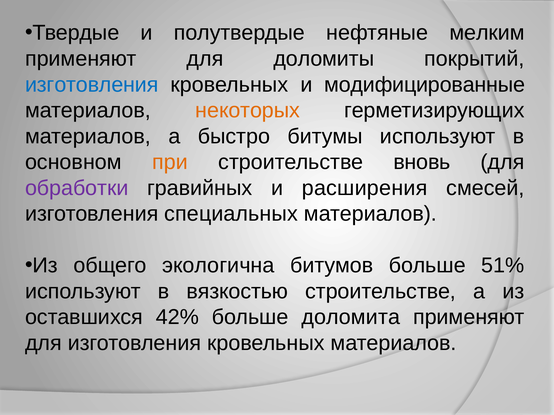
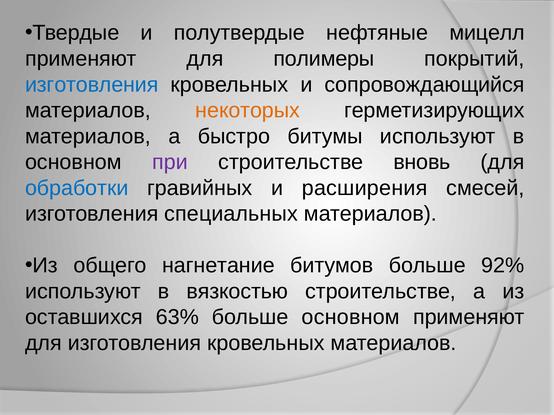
мелким: мелким -> мицелл
доломиты: доломиты -> полимеры
модифицированные: модифицированные -> сопровождающийся
при colour: orange -> purple
обработки colour: purple -> blue
экологична: экологична -> нагнетание
51%: 51% -> 92%
42%: 42% -> 63%
больше доломита: доломита -> основном
